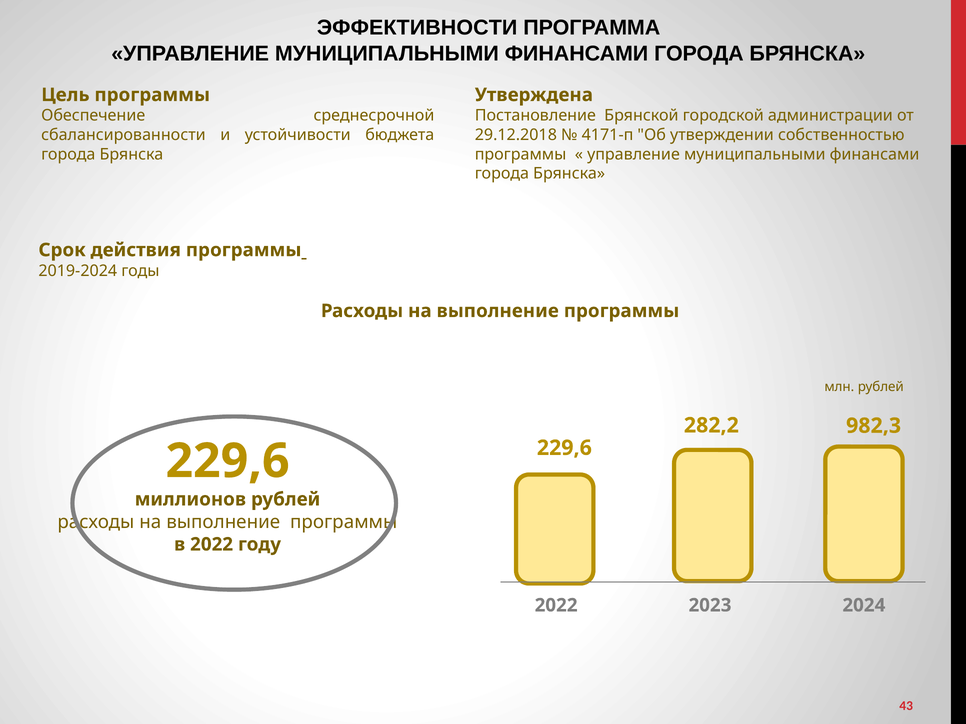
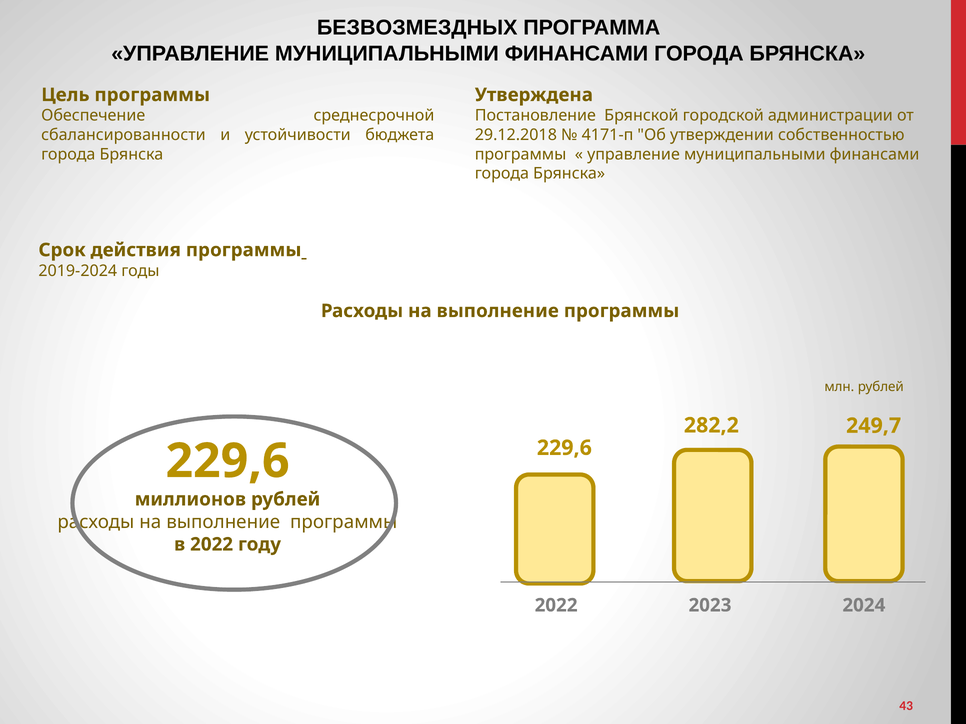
ЭФФЕКТИВНОСТИ: ЭФФЕКТИВНОСТИ -> БЕЗВОЗМЕЗДНЫХ
982,3: 982,3 -> 249,7
